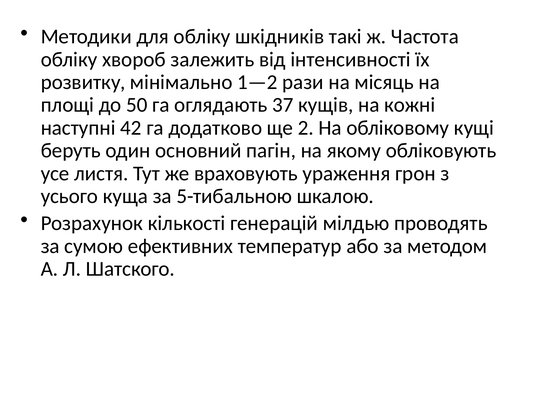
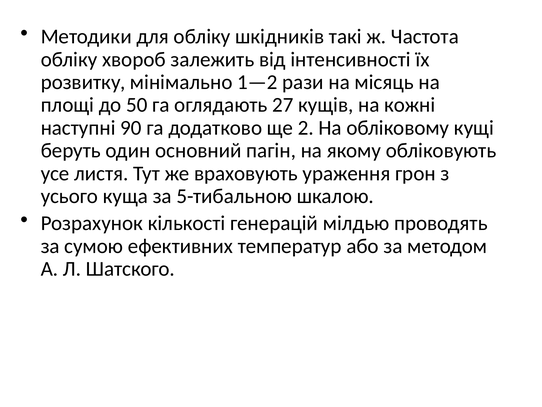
37: 37 -> 27
42: 42 -> 90
